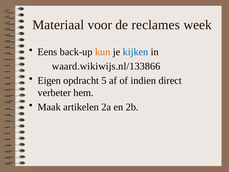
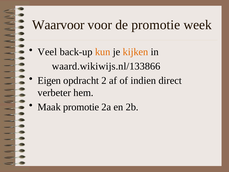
Materiaal: Materiaal -> Waarvoor
de reclames: reclames -> promotie
Eens: Eens -> Veel
kijken colour: blue -> orange
5: 5 -> 2
Maak artikelen: artikelen -> promotie
